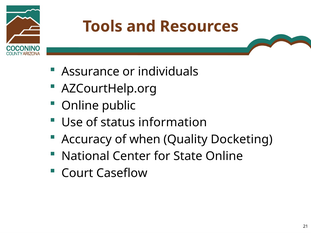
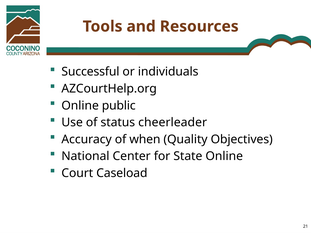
Assurance: Assurance -> Successful
information: information -> cheerleader
Docketing: Docketing -> Objectives
Caseflow: Caseflow -> Caseload
